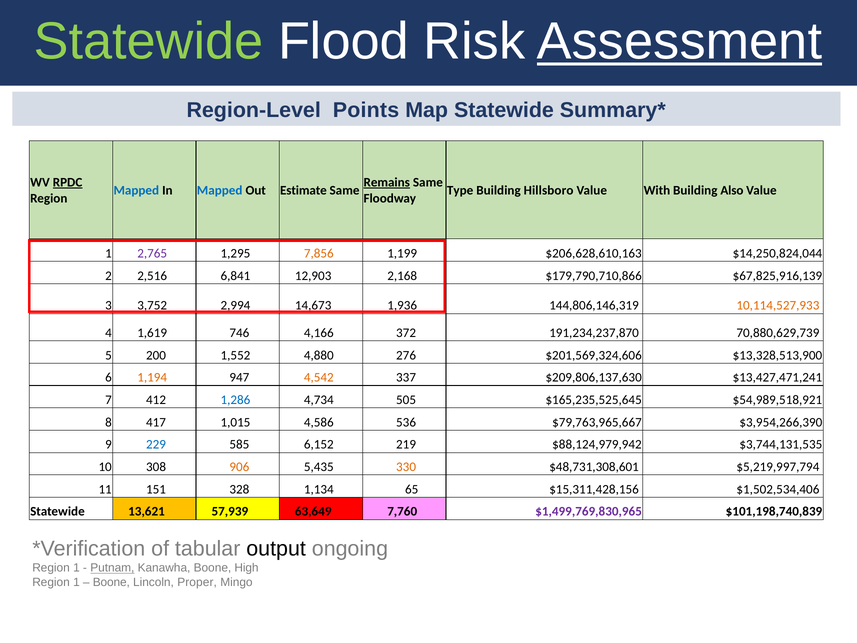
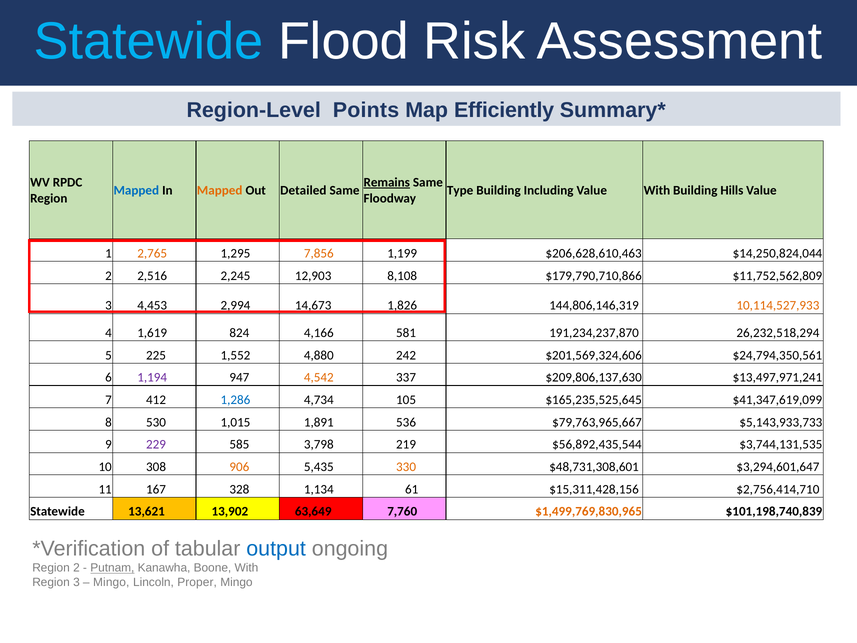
Statewide at (149, 41) colour: light green -> light blue
Assessment underline: present -> none
Map Statewide: Statewide -> Efficiently
RPDC underline: present -> none
Mapped at (220, 190) colour: blue -> orange
Estimate: Estimate -> Detailed
Hillsboro: Hillsboro -> Including
Also: Also -> Hills
2,765 colour: purple -> orange
$206,628,610,163: $206,628,610,163 -> $206,628,610,463
6,841: 6,841 -> 2,245
2,168: 2,168 -> 8,108
$67,825,916,139: $67,825,916,139 -> $11,752,562,809
3,752: 3,752 -> 4,453
1,936: 1,936 -> 1,826
746: 746 -> 824
372: 372 -> 581
70,880,629,739: 70,880,629,739 -> 26,232,518,294
200: 200 -> 225
276: 276 -> 242
$13,328,513,900: $13,328,513,900 -> $24,794,350,561
1,194 colour: orange -> purple
$13,427,471,241: $13,427,471,241 -> $13,497,971,241
505: 505 -> 105
$54,989,518,921: $54,989,518,921 -> $41,347,619,099
417: 417 -> 530
4,586: 4,586 -> 1,891
$3,954,266,390: $3,954,266,390 -> $5,143,933,733
229 colour: blue -> purple
6,152: 6,152 -> 3,798
$88,124,979,942: $88,124,979,942 -> $56,892,435,544
$5,219,997,794: $5,219,997,794 -> $3,294,601,647
151: 151 -> 167
65: 65 -> 61
$1,502,534,406: $1,502,534,406 -> $2,756,414,710
57,939: 57,939 -> 13,902
$1,499,769,830,965 colour: purple -> orange
output colour: black -> blue
1 at (76, 568): 1 -> 2
Boone High: High -> With
1 at (76, 582): 1 -> 3
Boone at (111, 582): Boone -> Mingo
